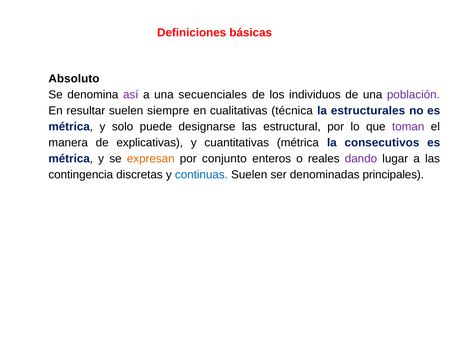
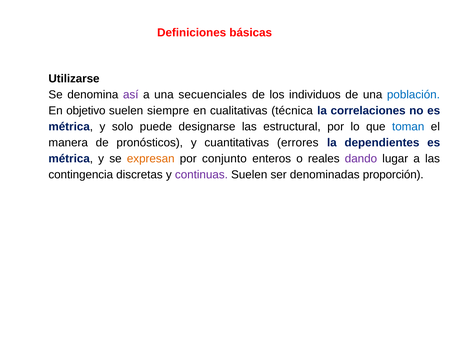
Absoluto: Absoluto -> Utilizarse
población colour: purple -> blue
resultar: resultar -> objetivo
estructurales: estructurales -> correlaciones
toman colour: purple -> blue
explicativas: explicativas -> pronósticos
cuantitativas métrica: métrica -> errores
consecutivos: consecutivos -> dependientes
continuas colour: blue -> purple
principales: principales -> proporción
